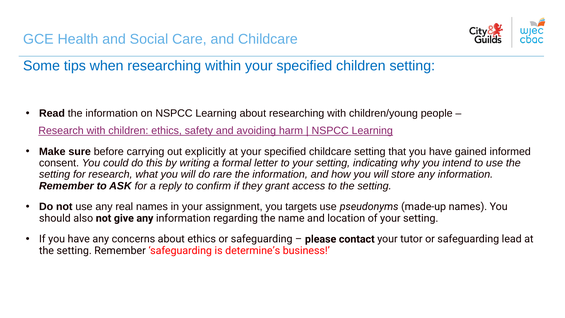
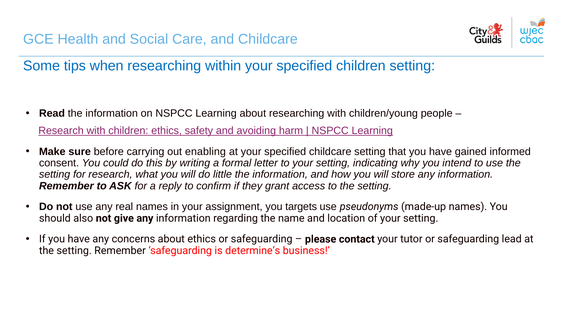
explicitly: explicitly -> enabling
rare: rare -> little
